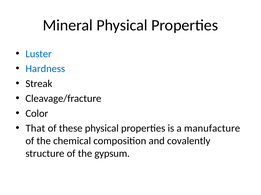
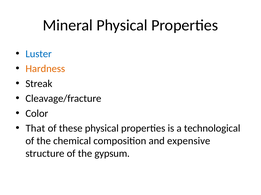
Hardness colour: blue -> orange
manufacture: manufacture -> technological
covalently: covalently -> expensive
